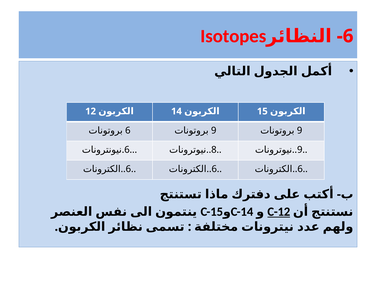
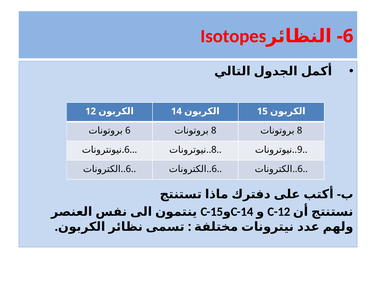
9 at (214, 131): 9 -> 8
9 at (300, 131): 9 -> 8
C-12 underline: present -> none
